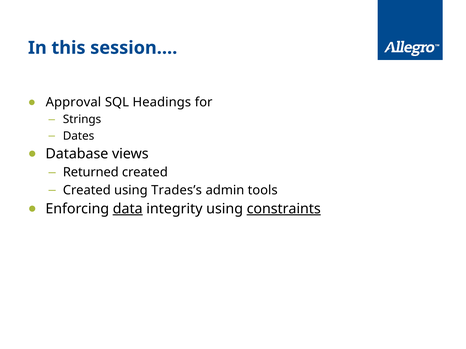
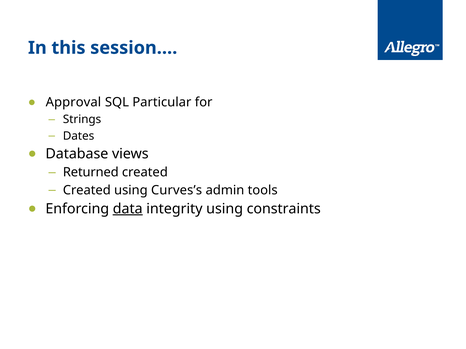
Headings: Headings -> Particular
Trades’s: Trades’s -> Curves’s
constraints underline: present -> none
